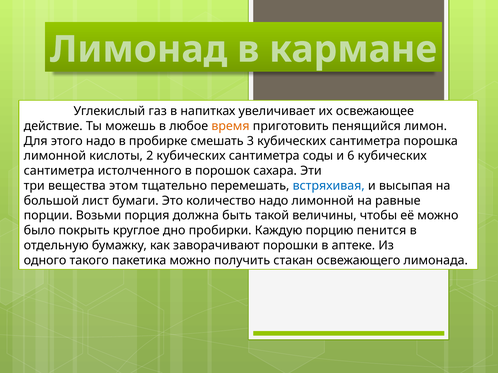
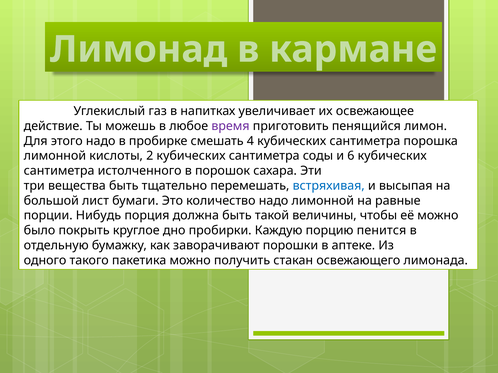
время colour: orange -> purple
3: 3 -> 4
вещества этом: этом -> быть
Возьми: Возьми -> Нибудь
